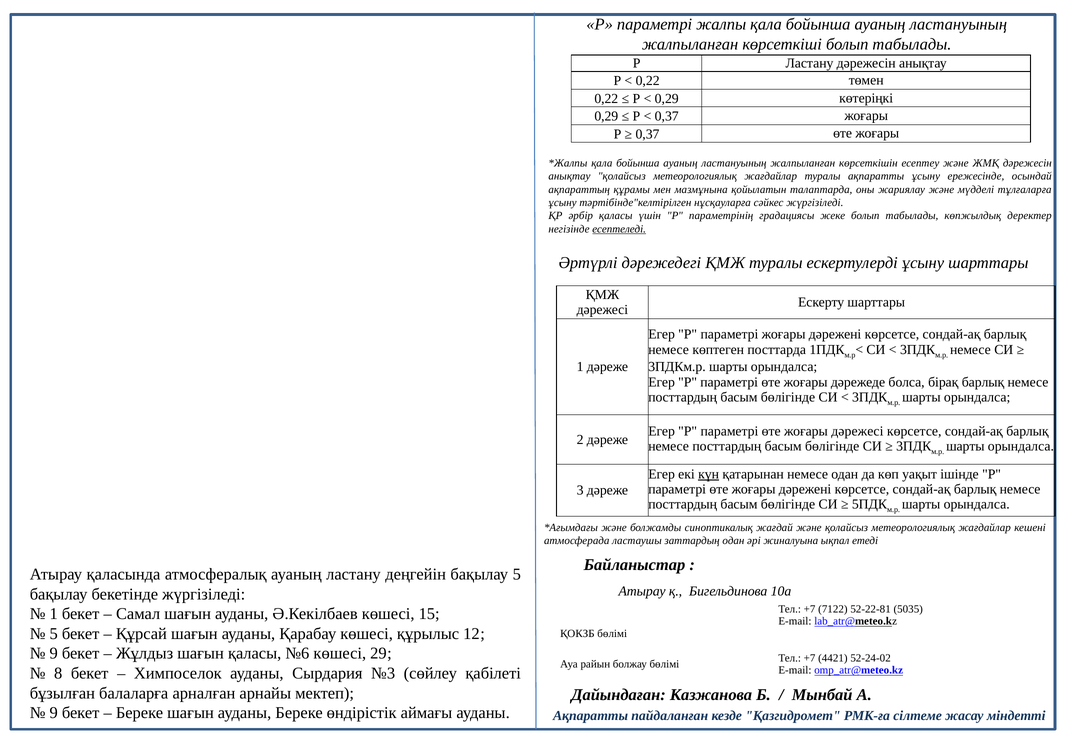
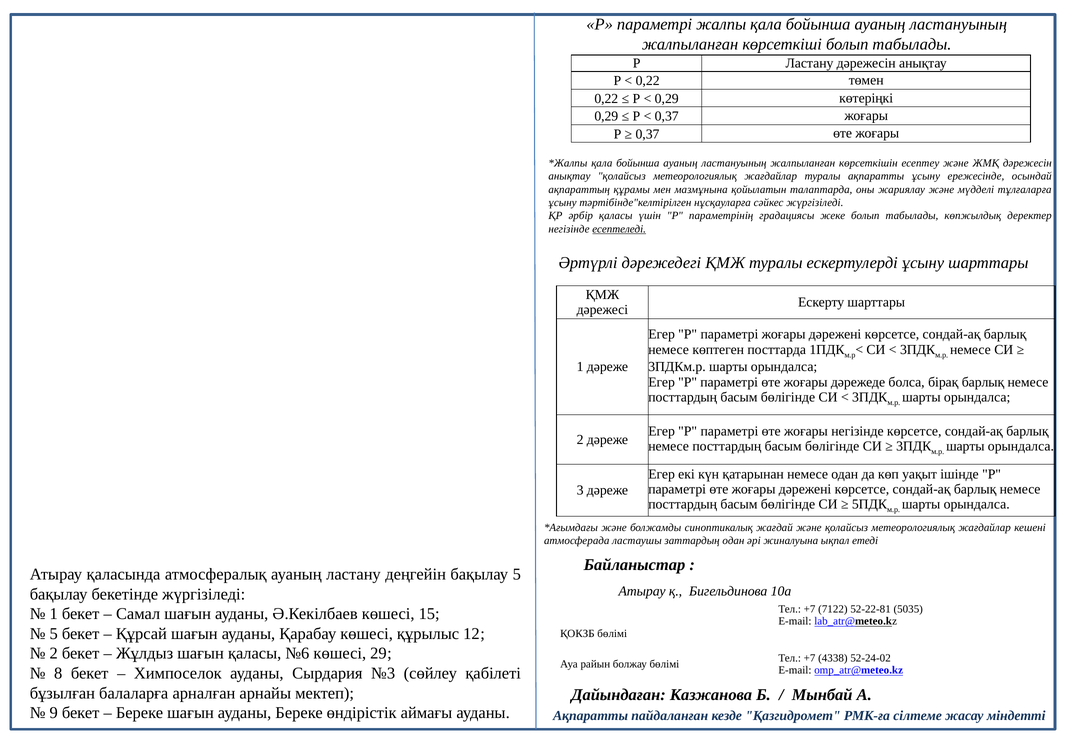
жоғары дәрежесі: дәрежесі -> негізінде
күн underline: present -> none
9 at (54, 654): 9 -> 2
4421: 4421 -> 4338
